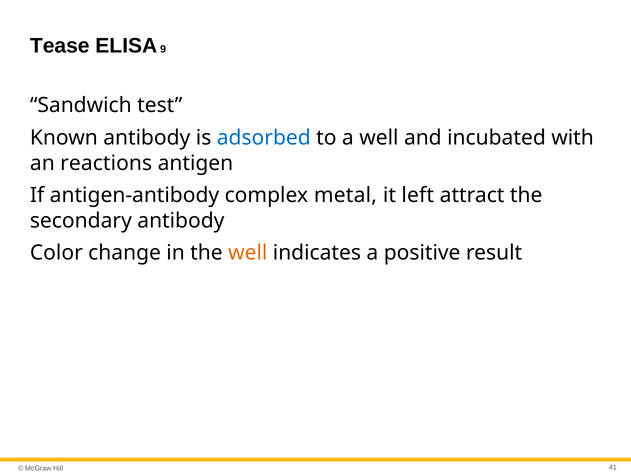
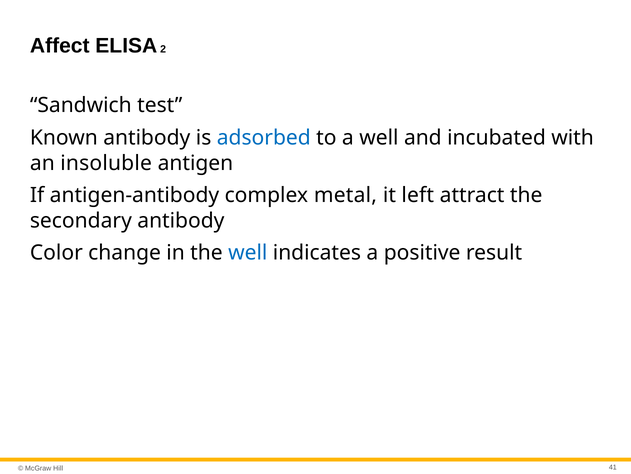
Tease: Tease -> Affect
9: 9 -> 2
reactions: reactions -> insoluble
well at (248, 253) colour: orange -> blue
